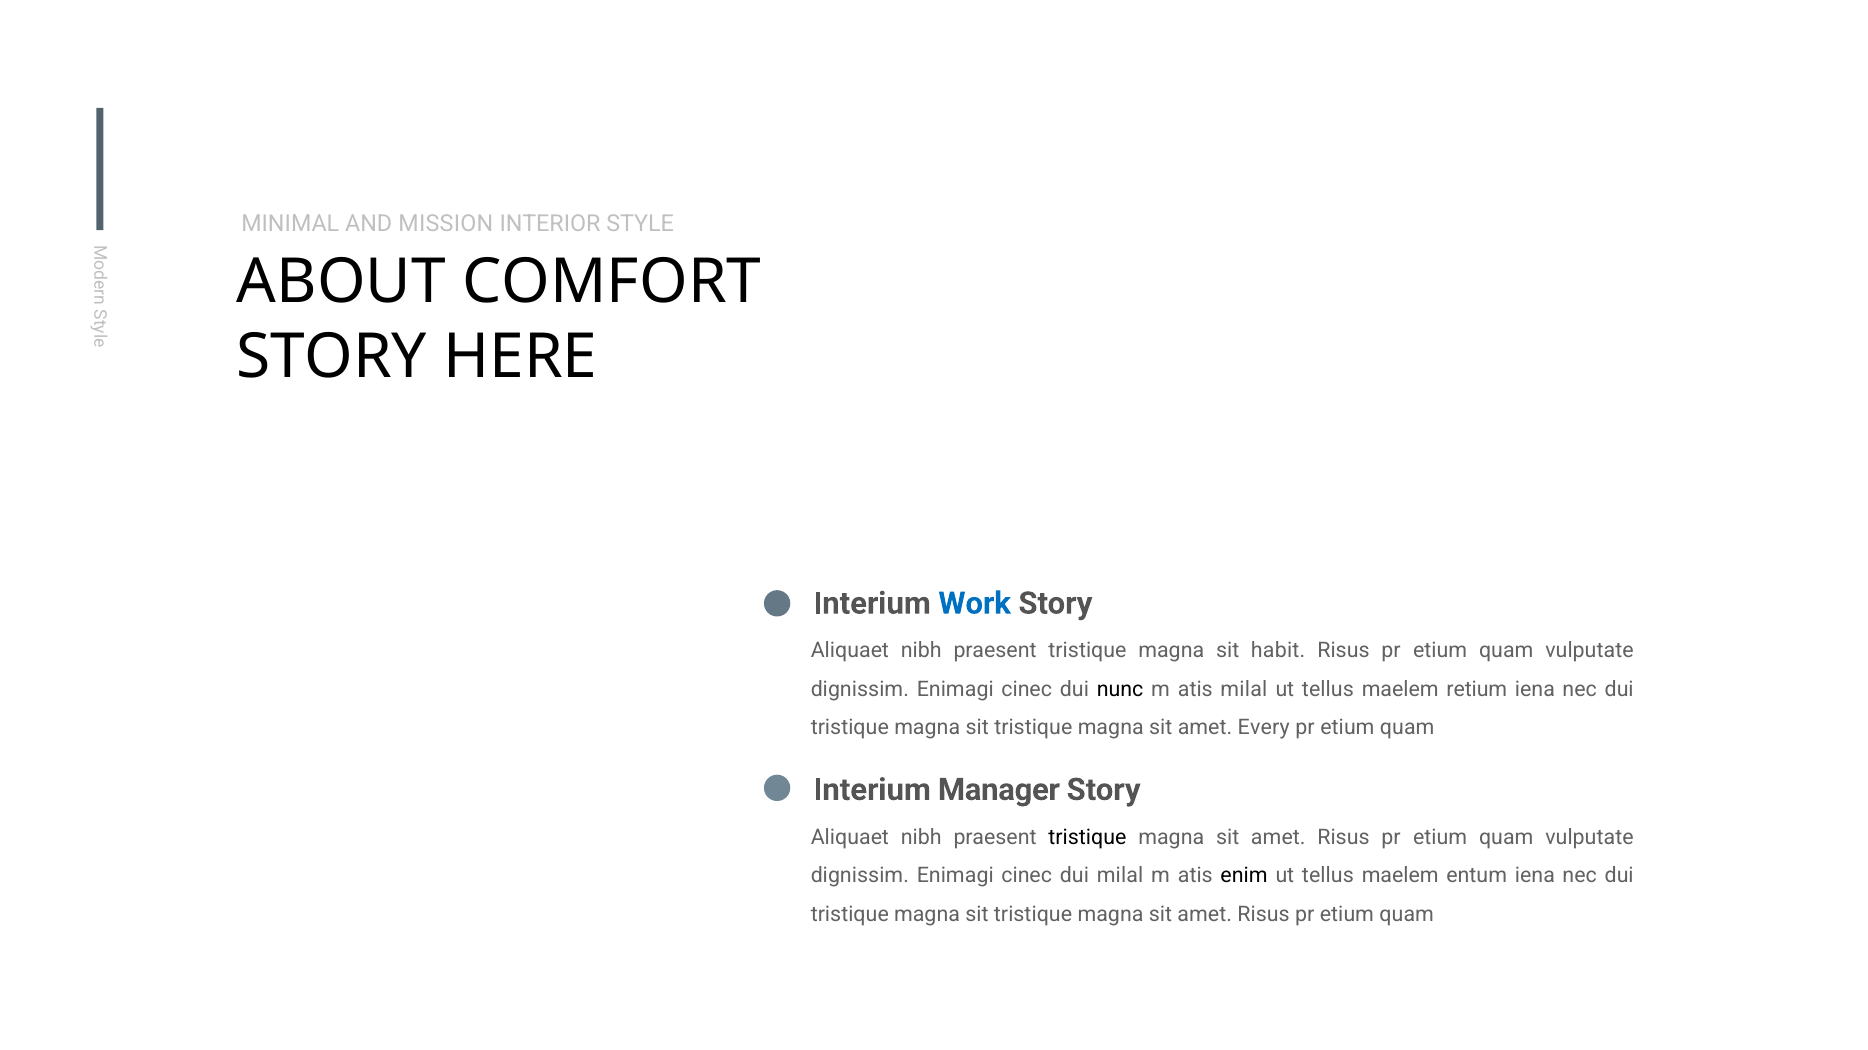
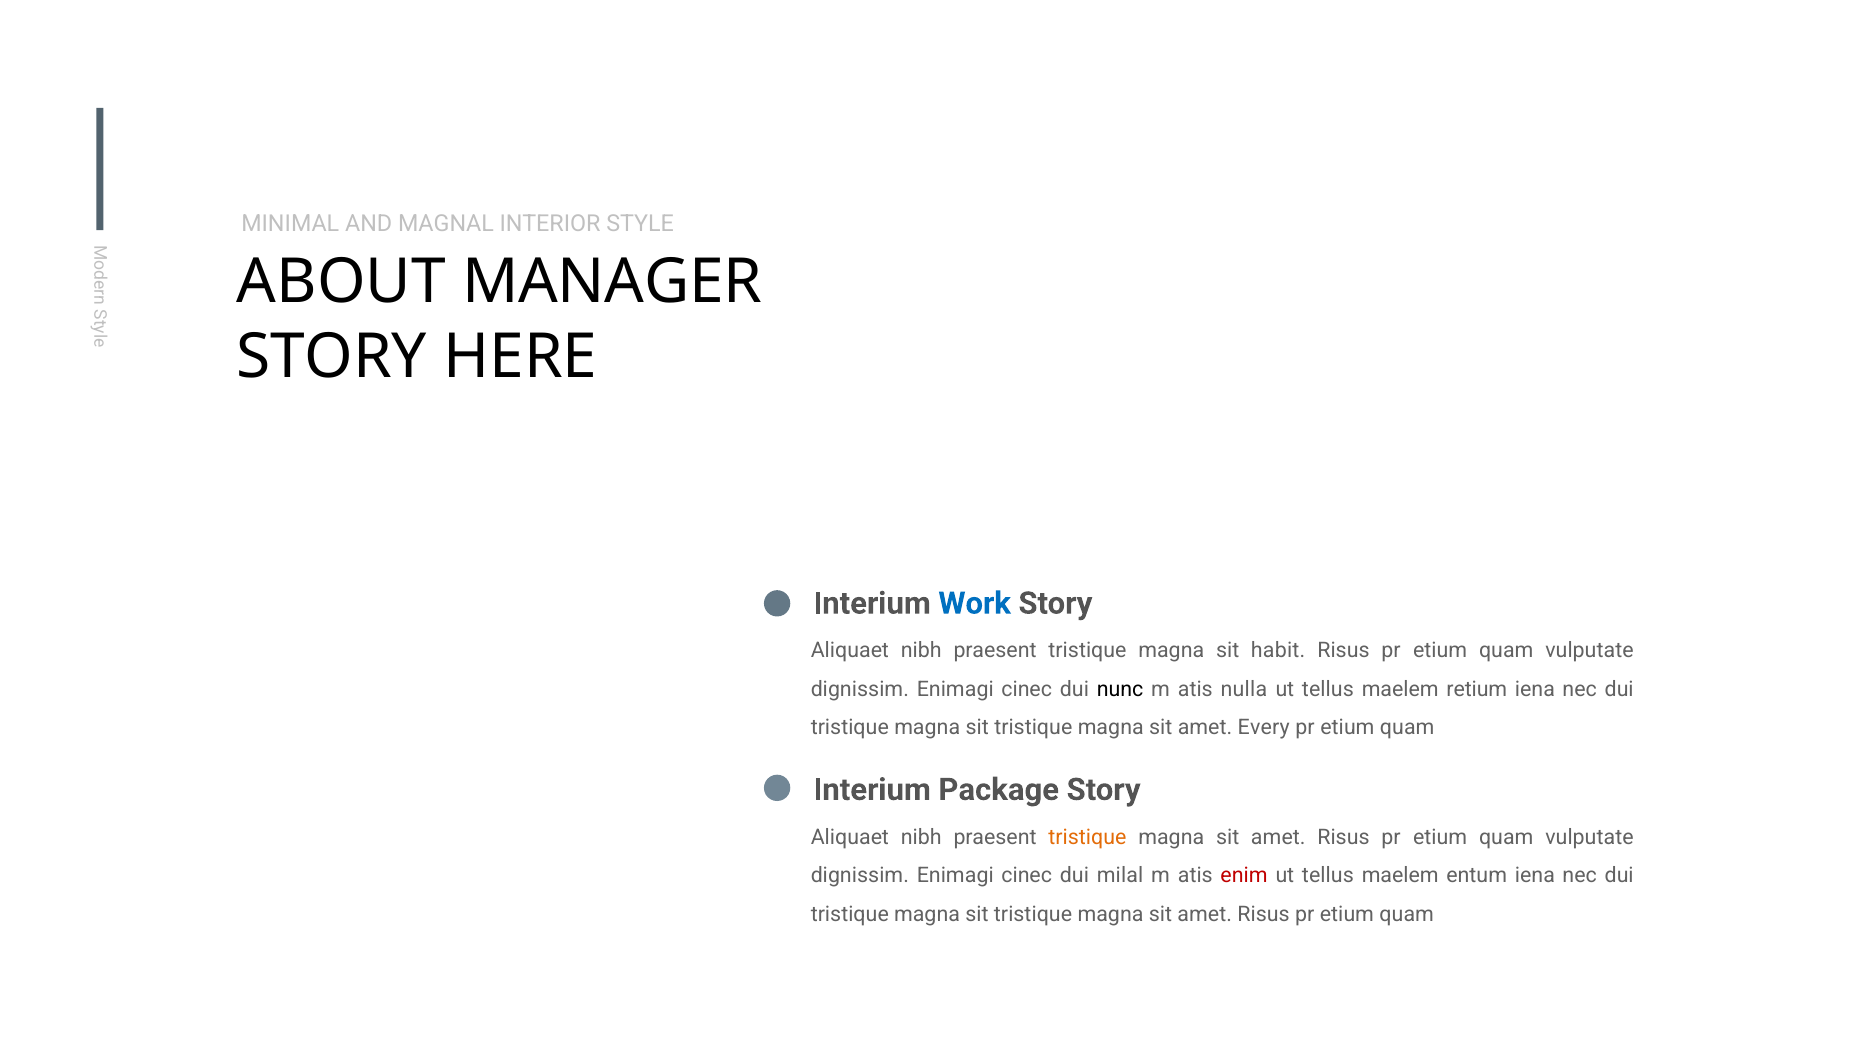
MISSION: MISSION -> MAGNAL
COMFORT: COMFORT -> MANAGER
atis milal: milal -> nulla
Manager: Manager -> Package
tristique at (1087, 838) colour: black -> orange
enim colour: black -> red
